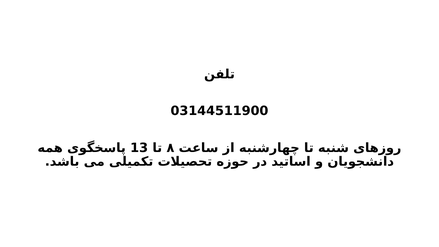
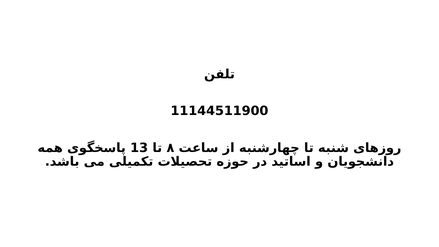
03144511900: 03144511900 -> 11144511900
